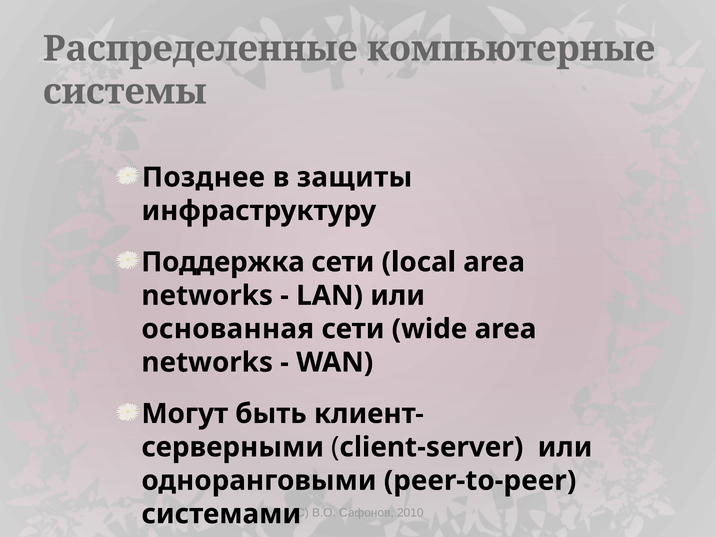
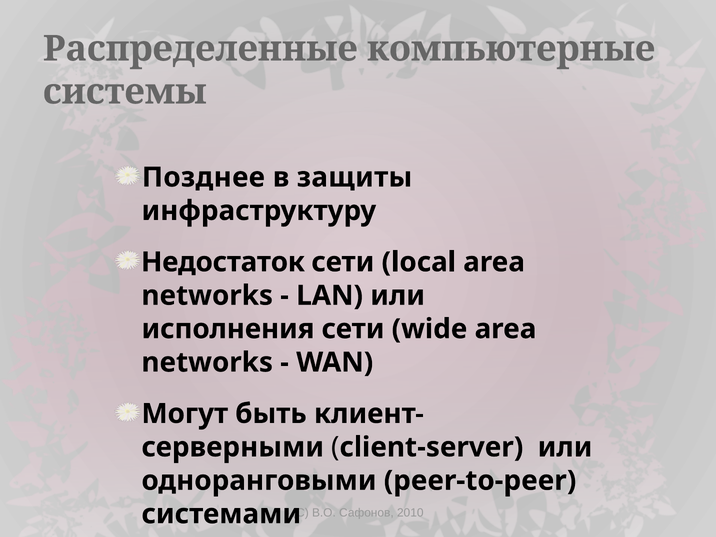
Поддержка: Поддержка -> Недостаток
основанная: основанная -> исполнения
